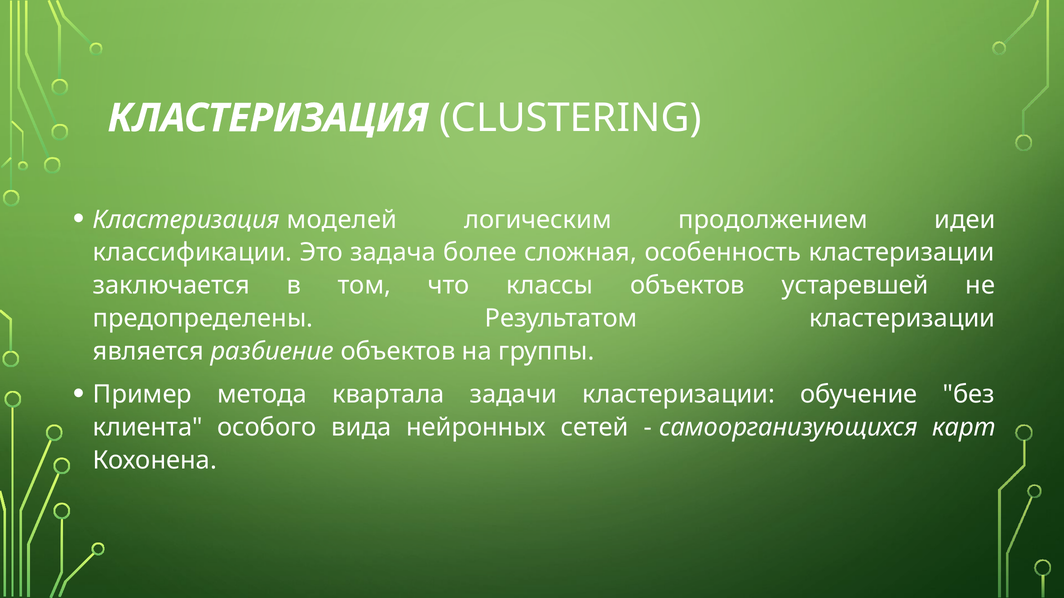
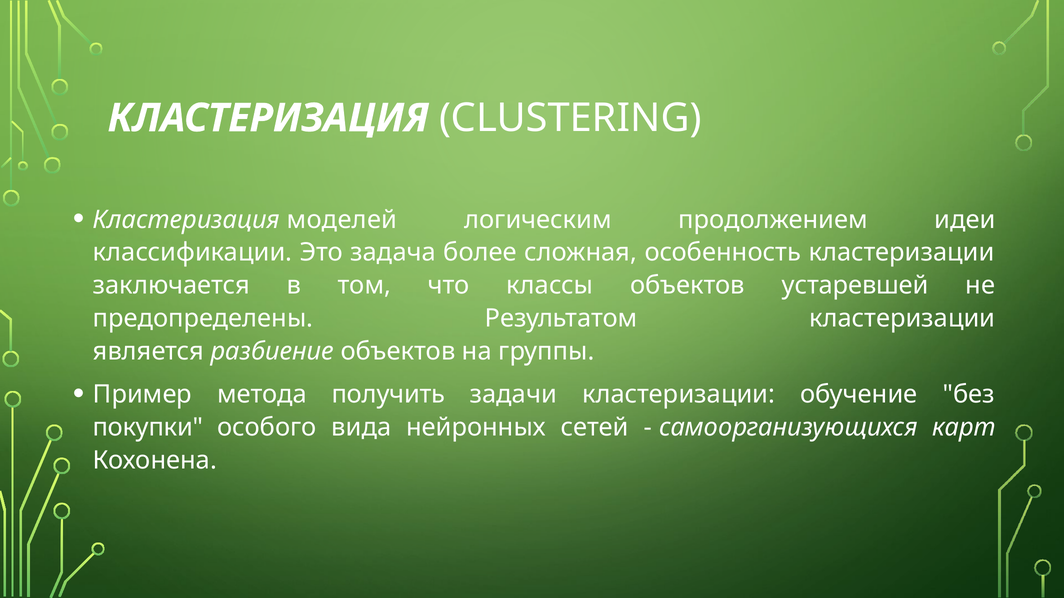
квартала: квартала -> получить
клиента: клиента -> покупки
